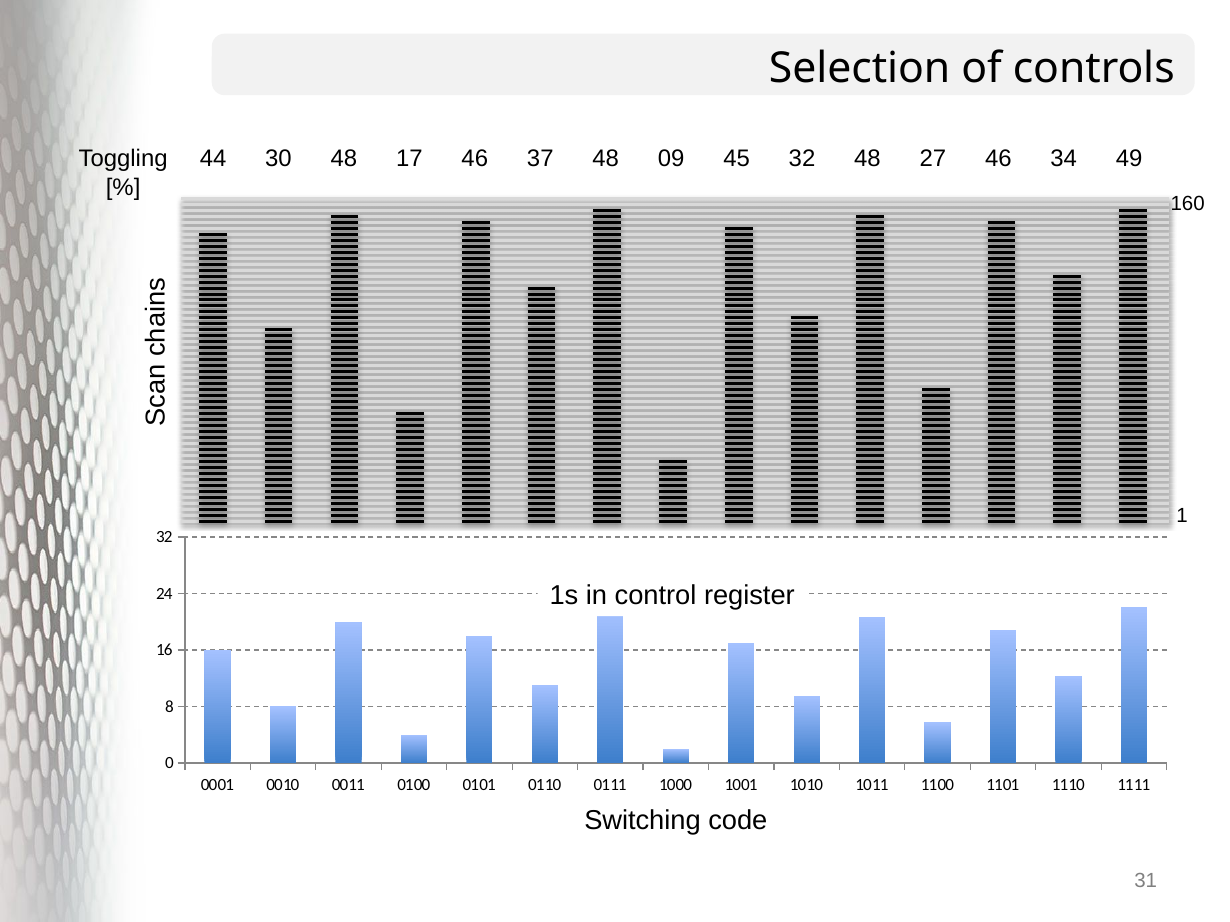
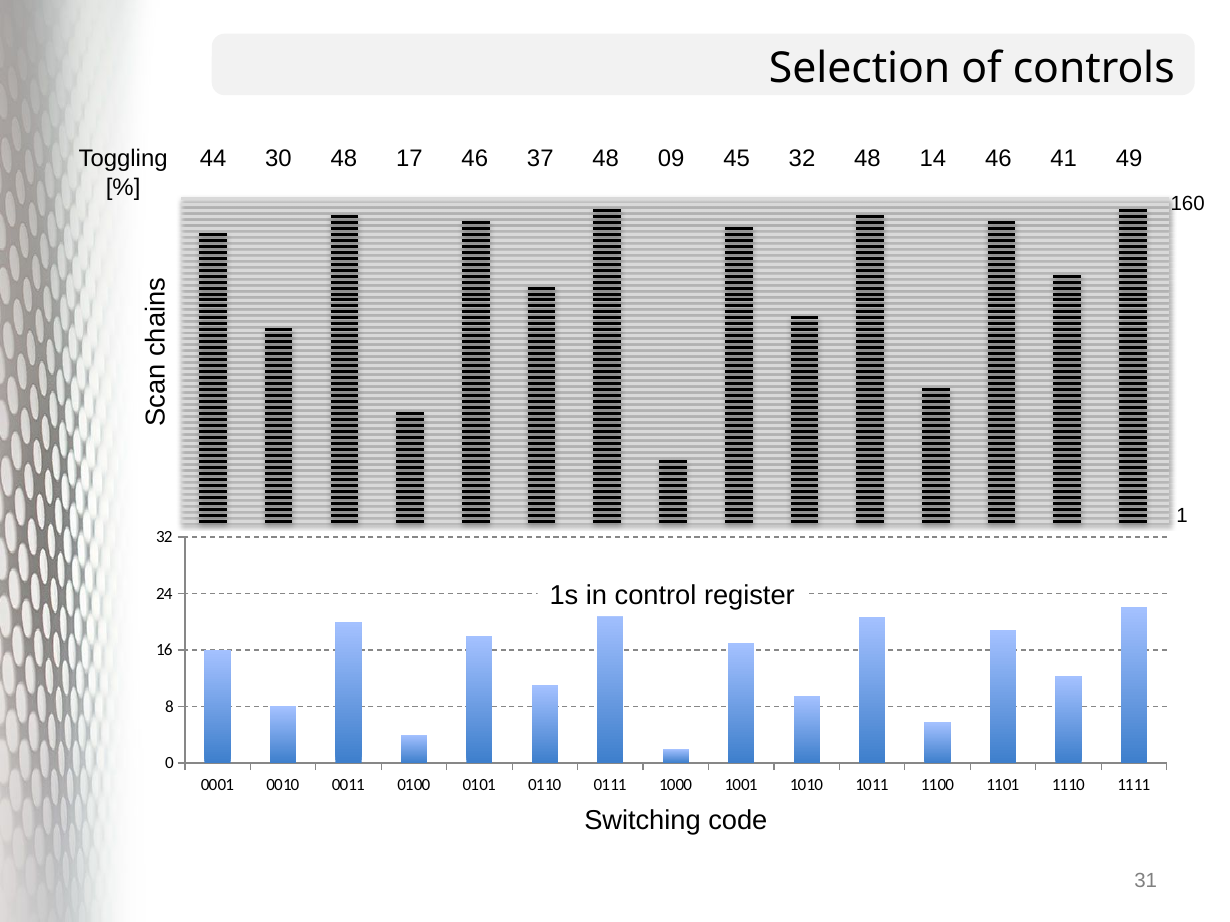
27: 27 -> 14
34: 34 -> 41
